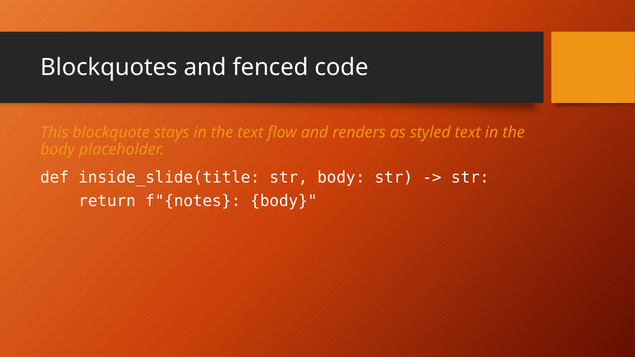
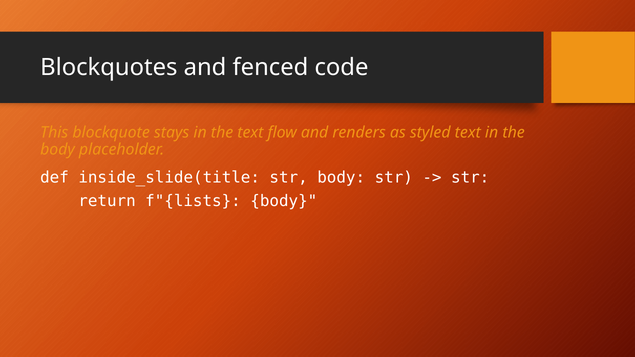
f"{notes: f"{notes -> f"{lists
